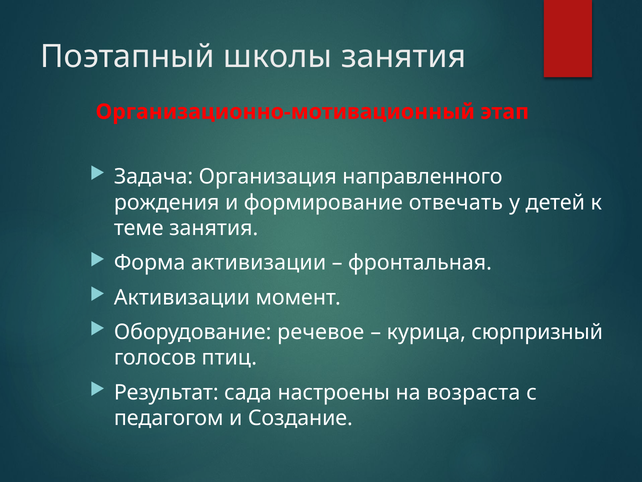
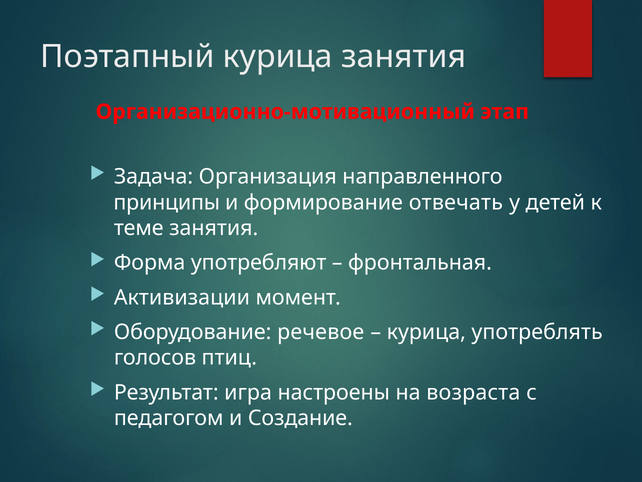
Поэтапный школы: школы -> курица
рождения: рождения -> принципы
Форма активизации: активизации -> употребляют
сюрпризный: сюрпризный -> употреблять
сада: сада -> игра
